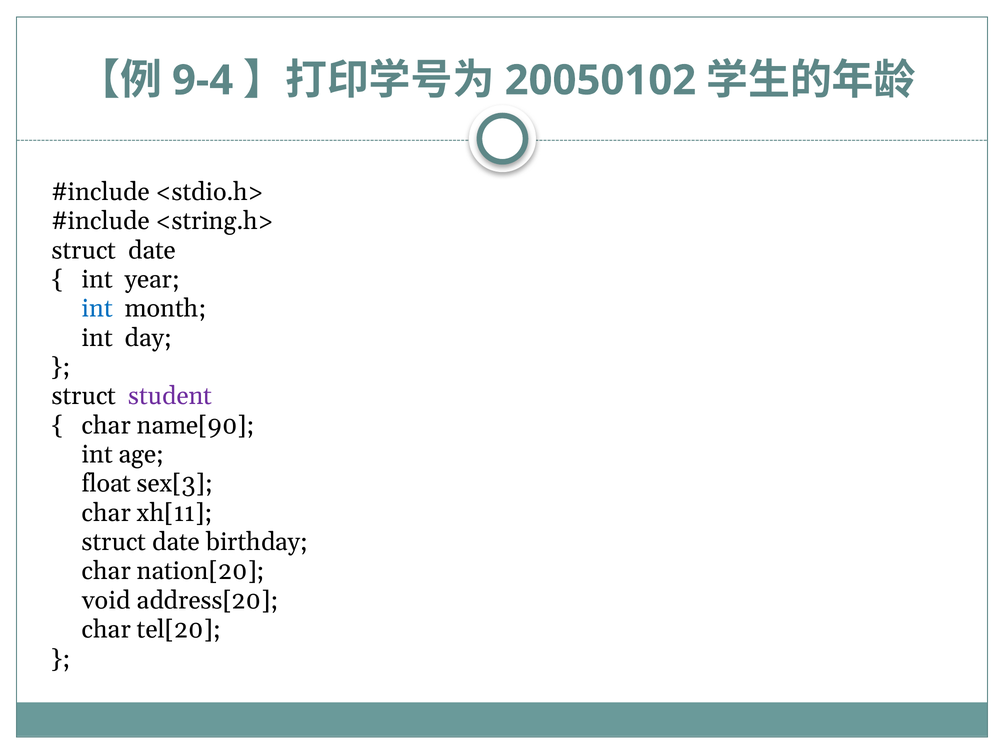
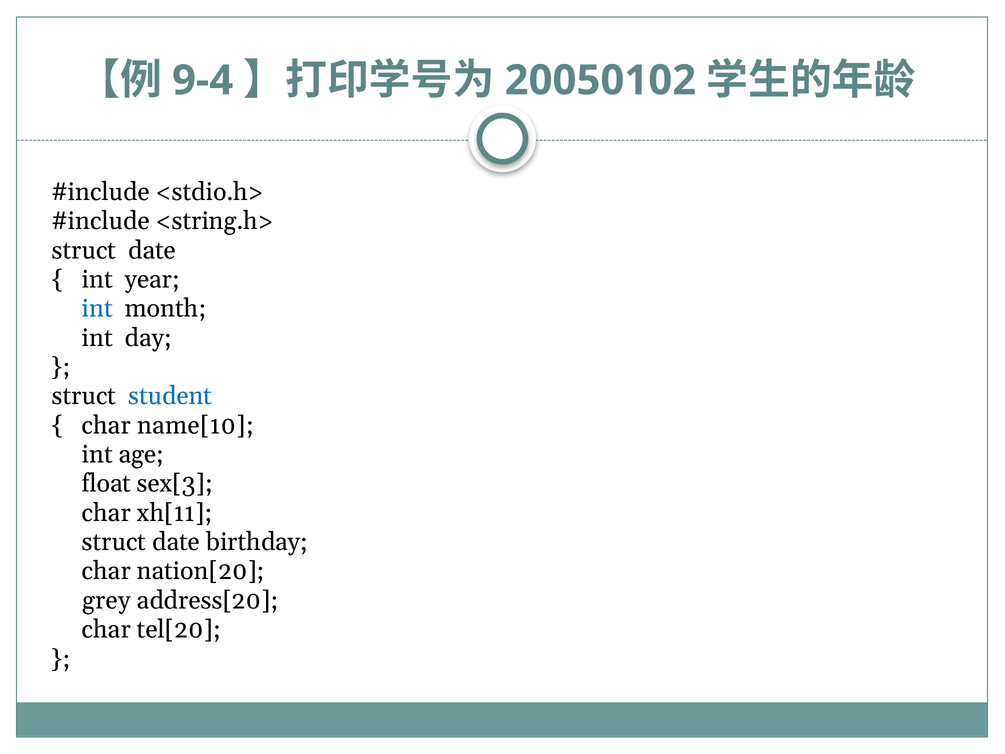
student colour: purple -> blue
name[90: name[90 -> name[10
void: void -> grey
